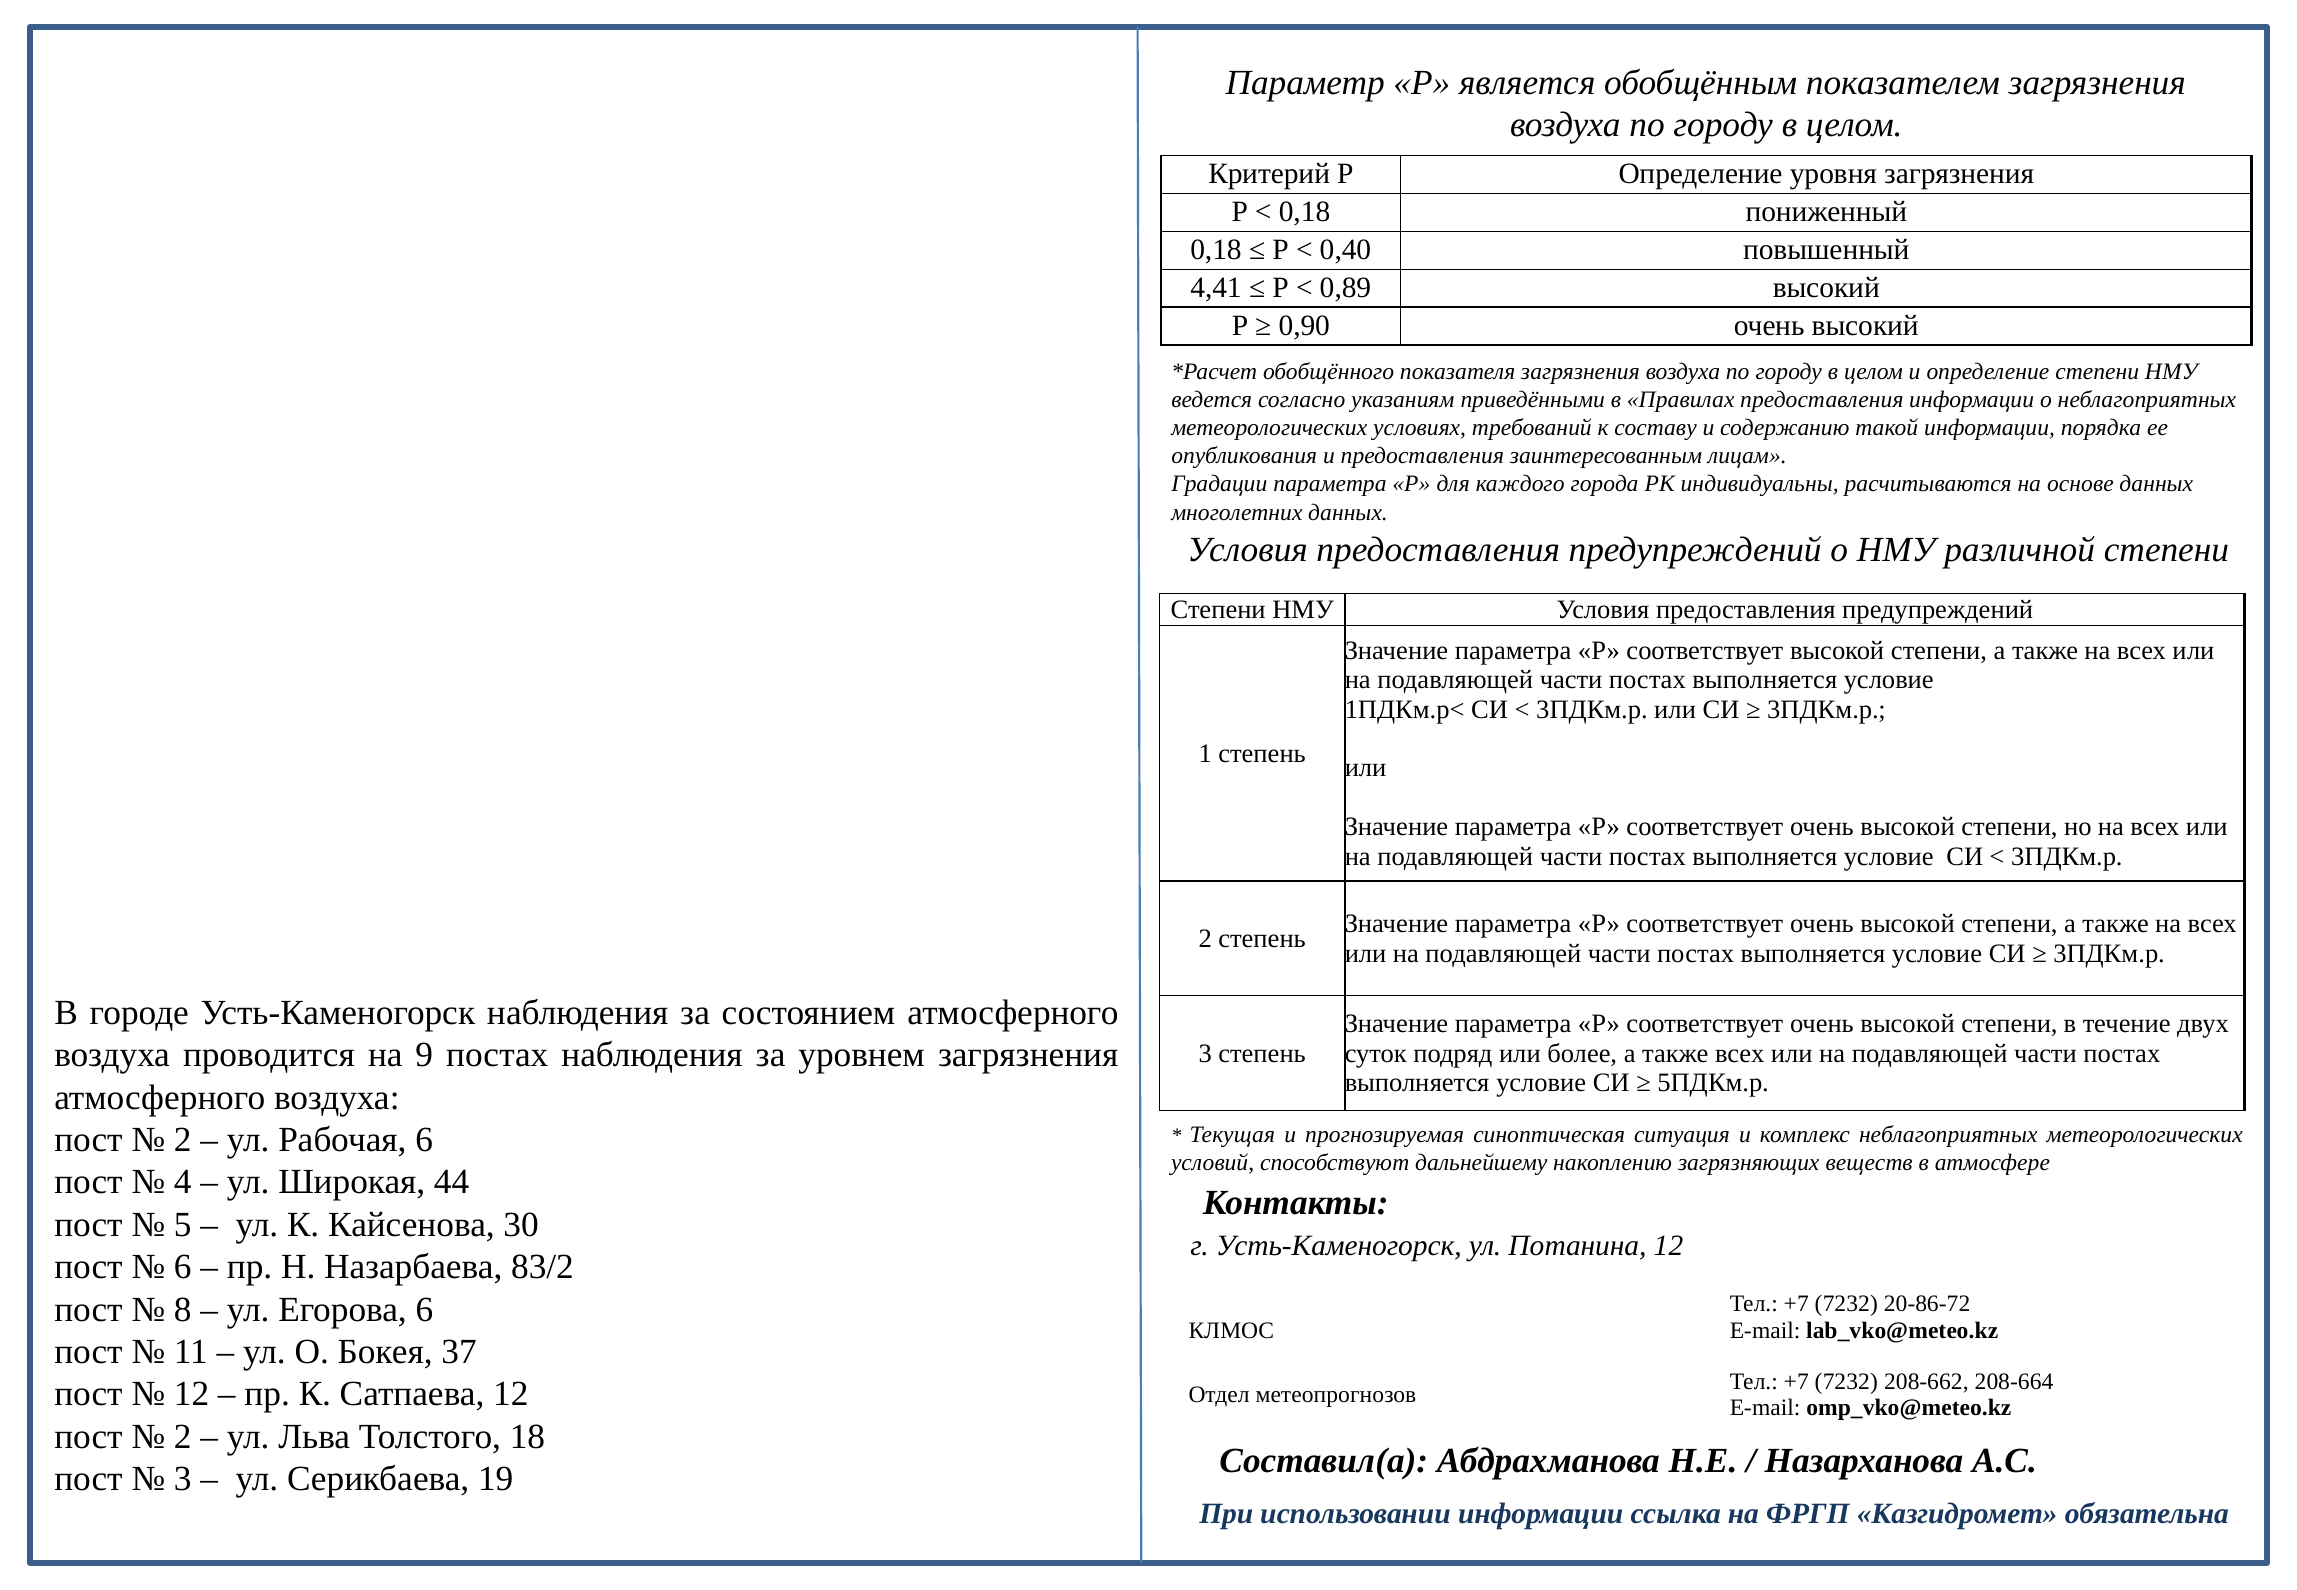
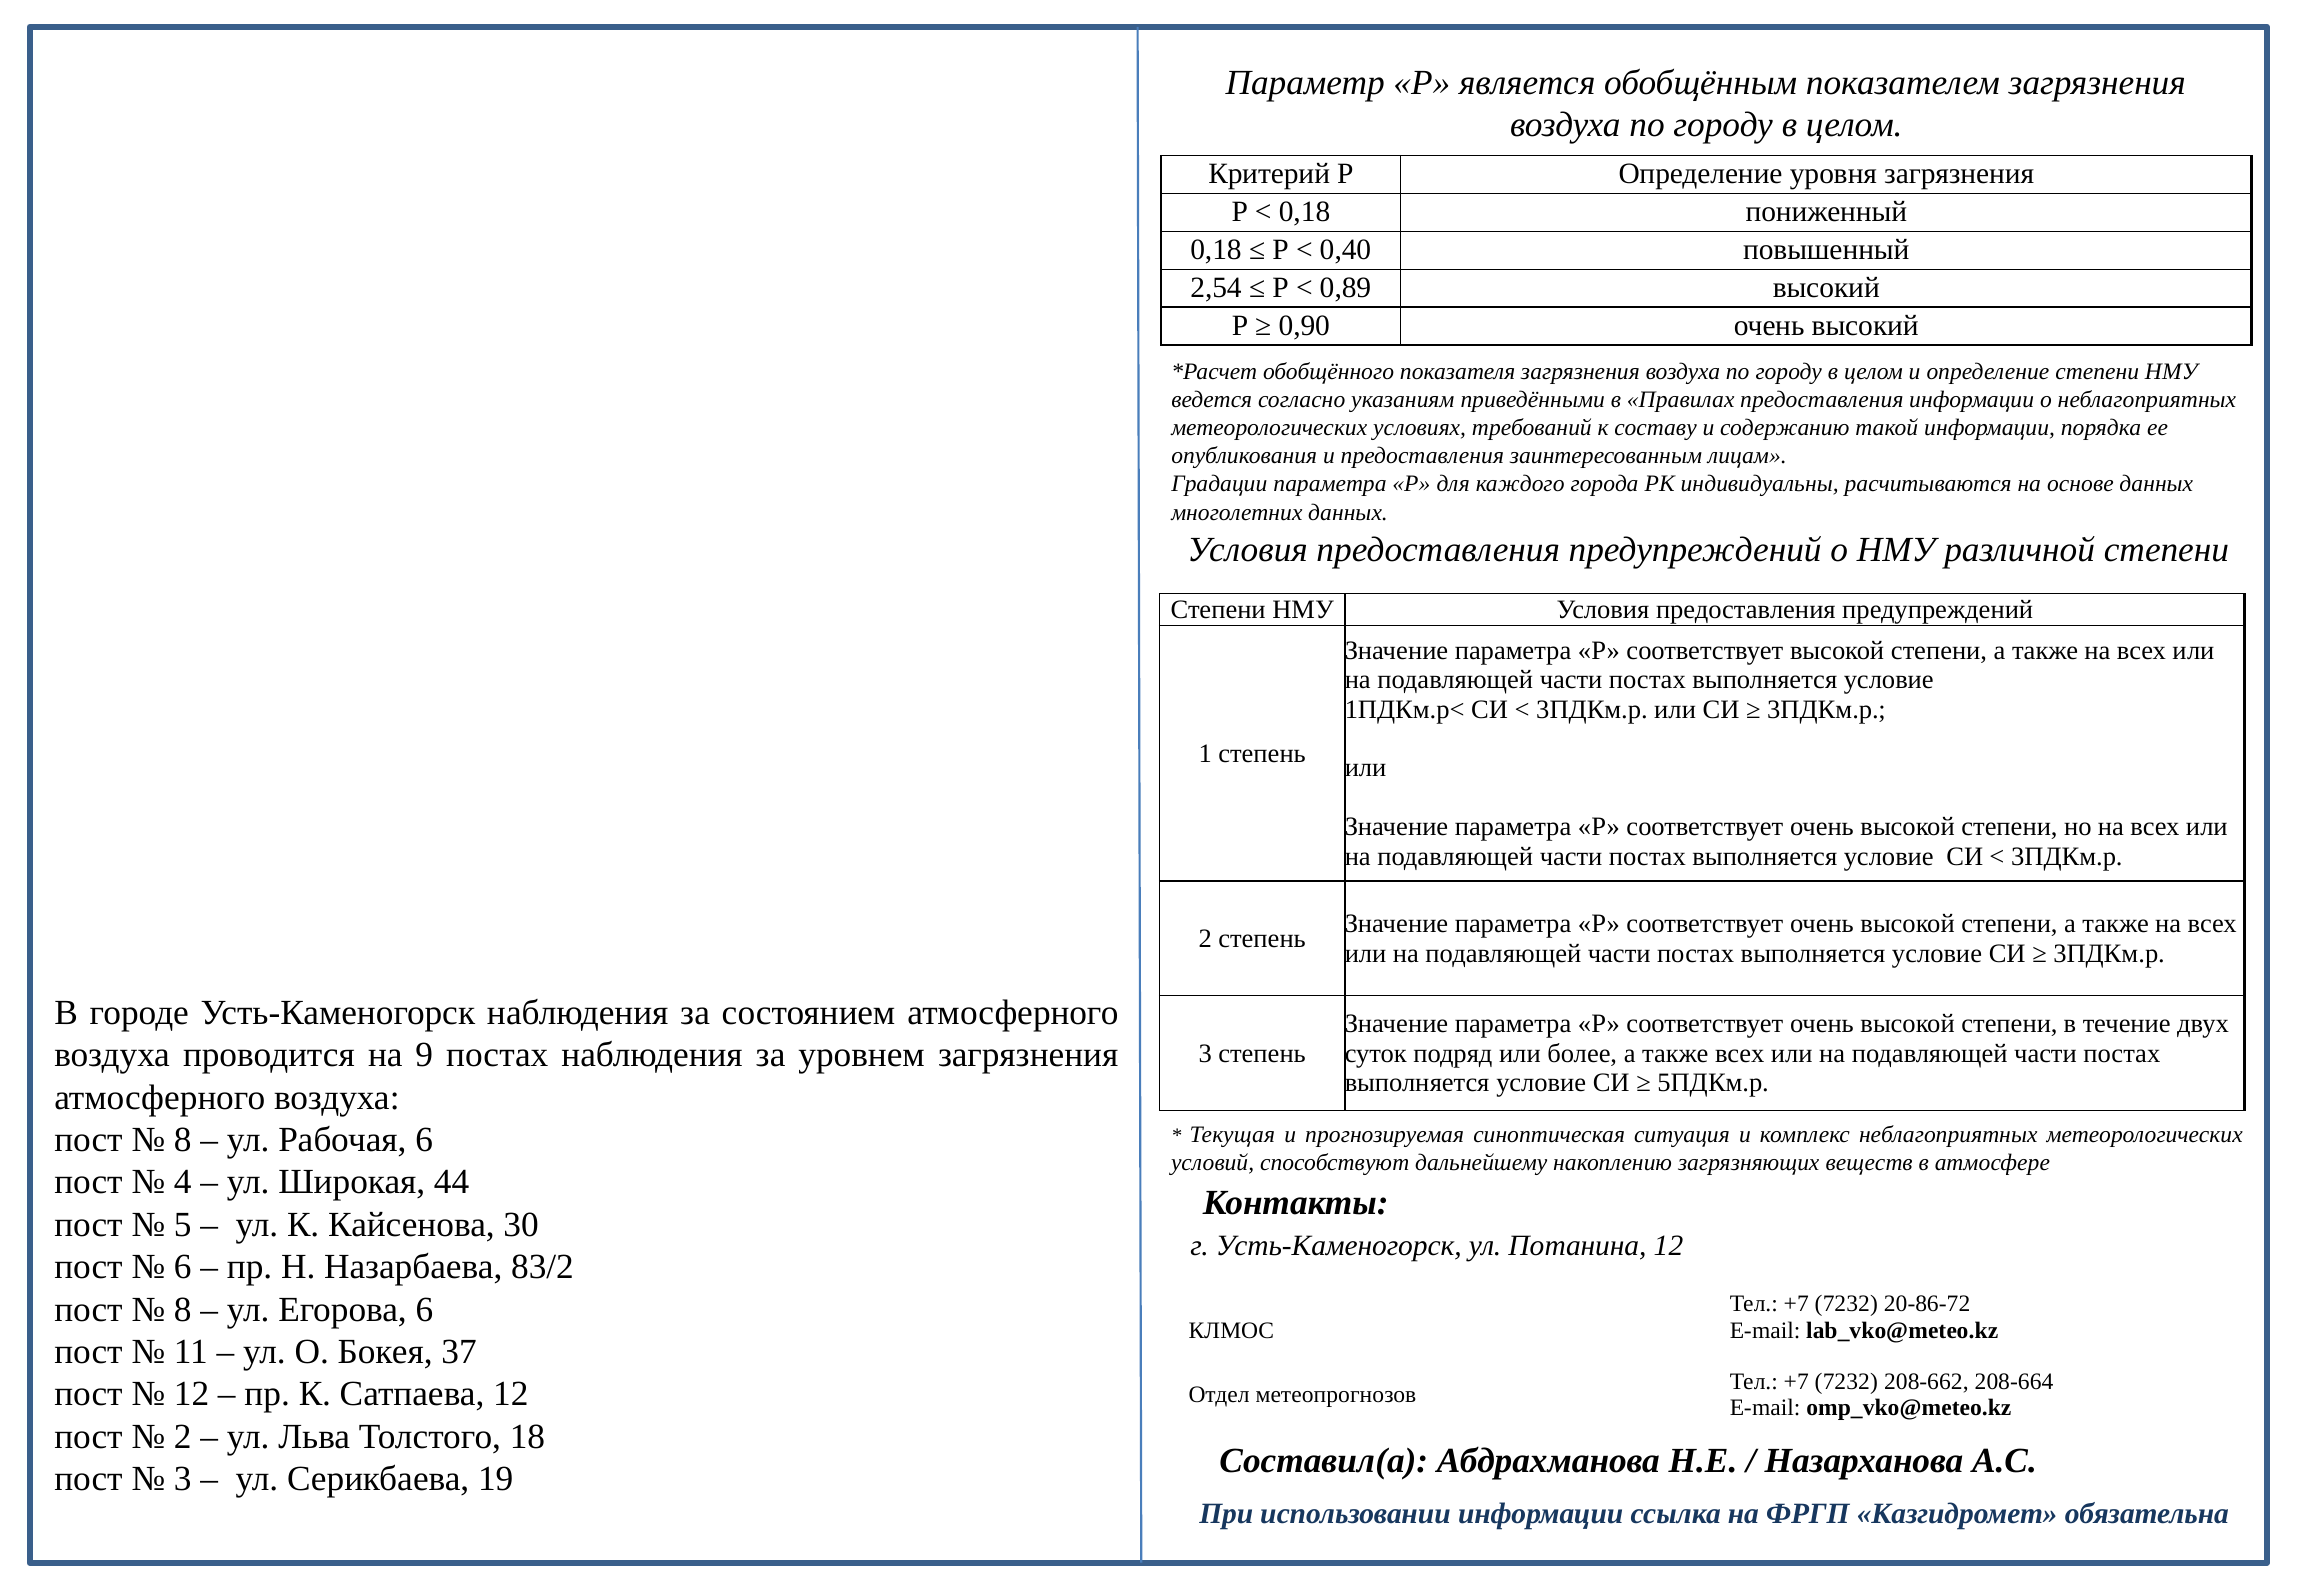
4,41: 4,41 -> 2,54
2 at (183, 1140): 2 -> 8
